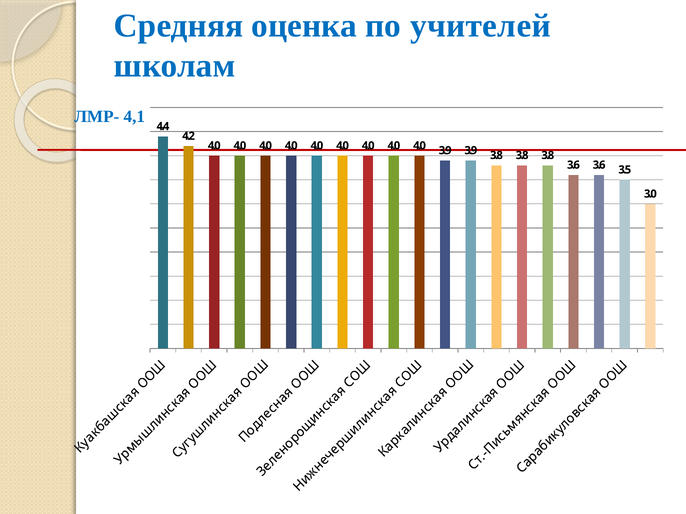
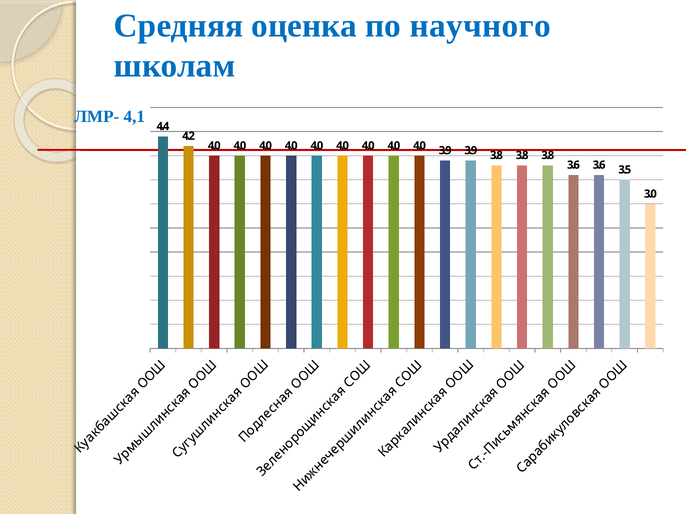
учителей: учителей -> научного
